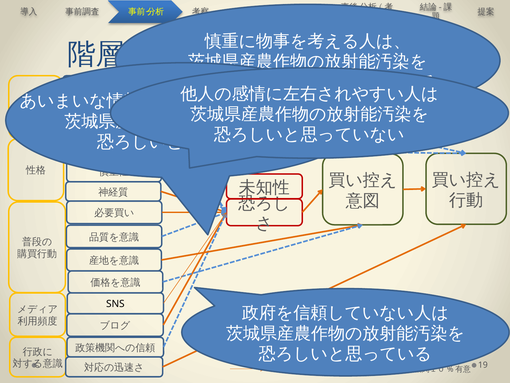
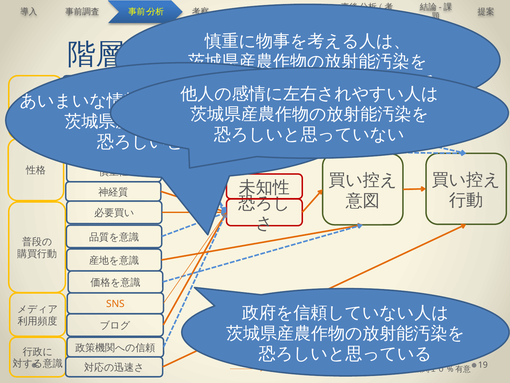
SNS colour: black -> orange
